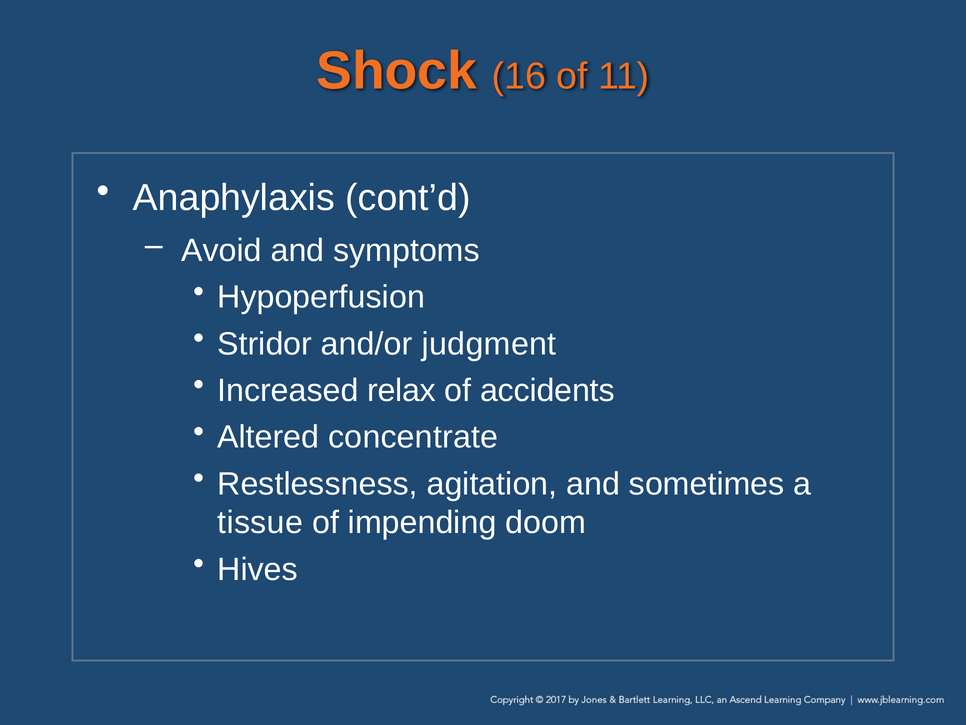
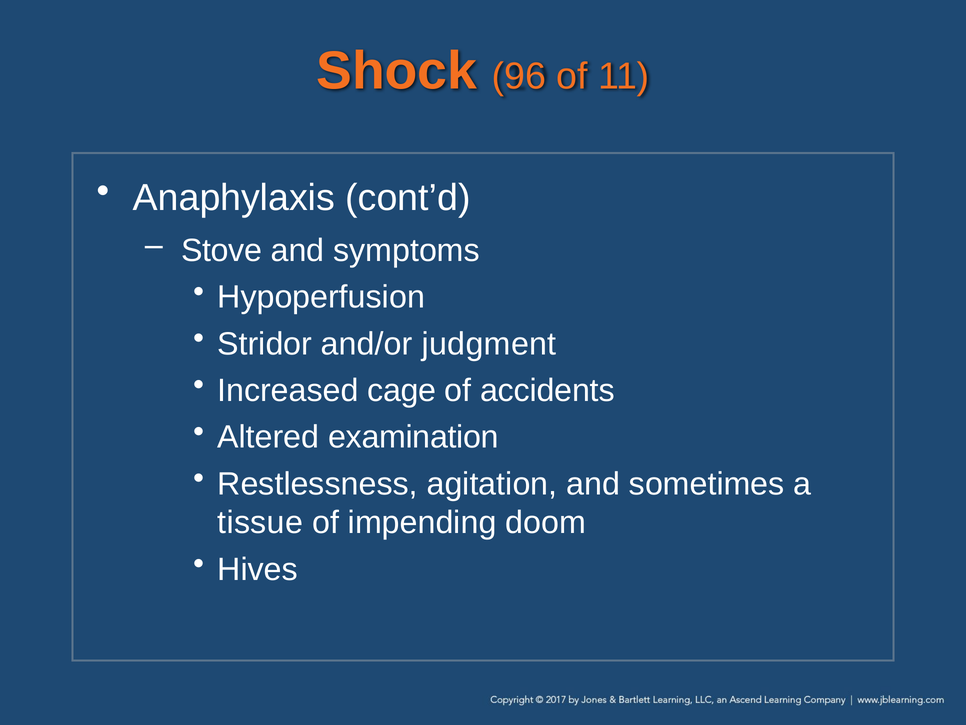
16: 16 -> 96
Avoid: Avoid -> Stove
relax: relax -> cage
concentrate: concentrate -> examination
